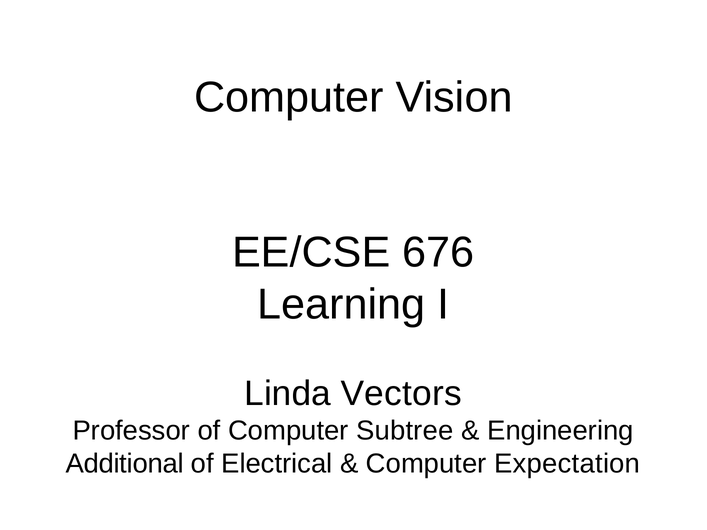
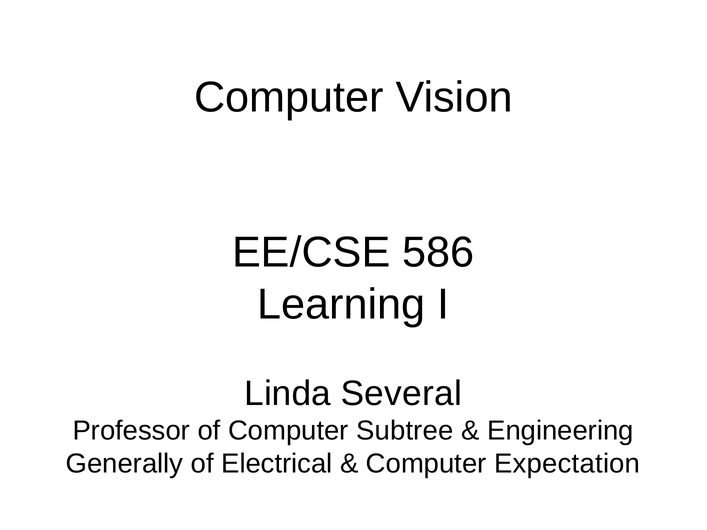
676: 676 -> 586
Vectors: Vectors -> Several
Additional: Additional -> Generally
